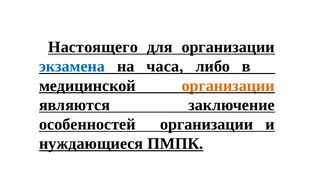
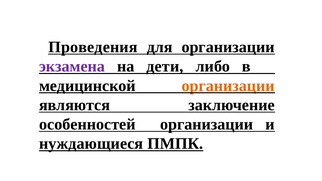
Настоящего: Настоящего -> Проведения
экзамена colour: blue -> purple
часа: часа -> дети
